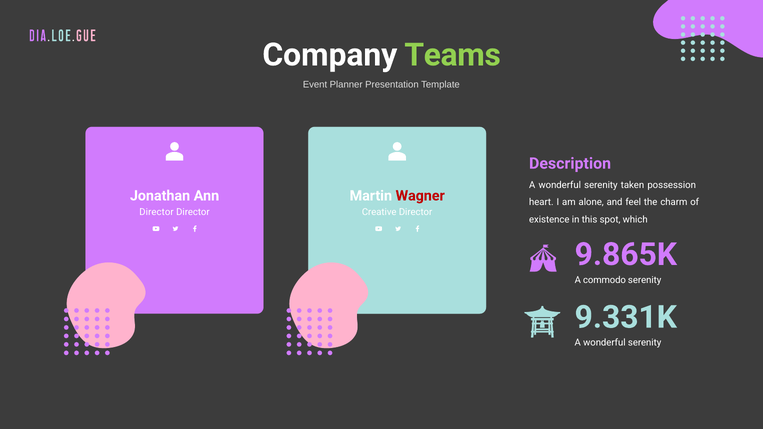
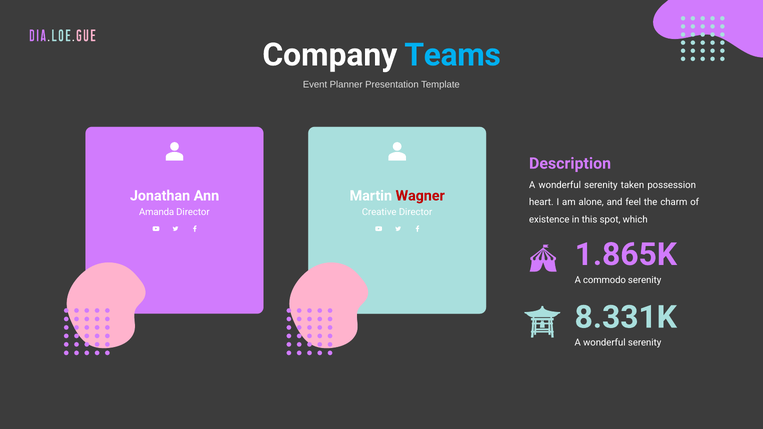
Teams colour: light green -> light blue
Director at (157, 212): Director -> Amanda
9.865K: 9.865K -> 1.865K
9.331K: 9.331K -> 8.331K
